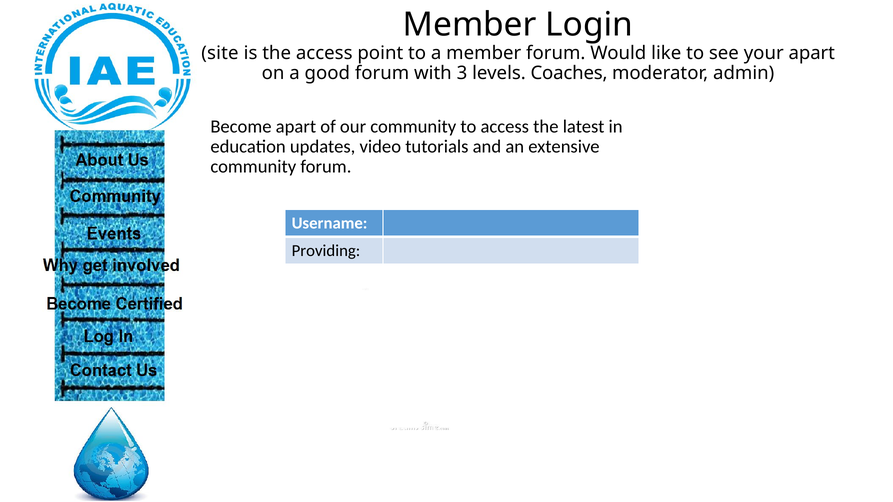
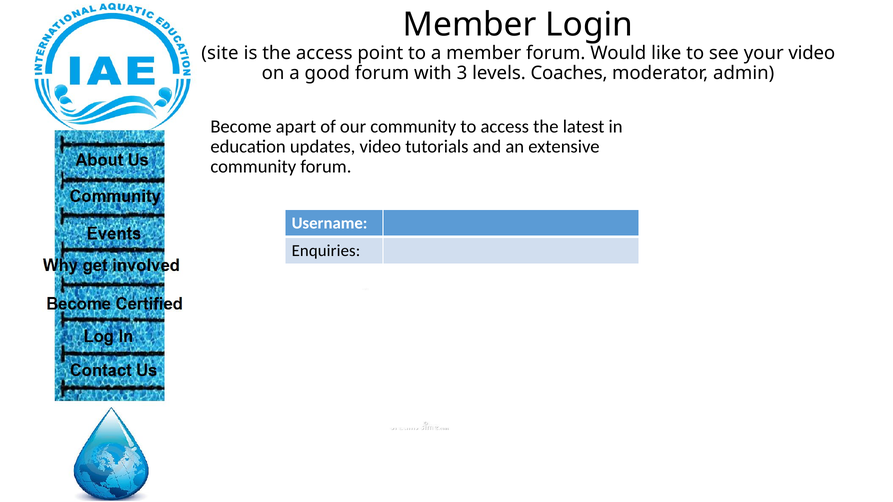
your apart: apart -> video
Providing: Providing -> Enquiries
